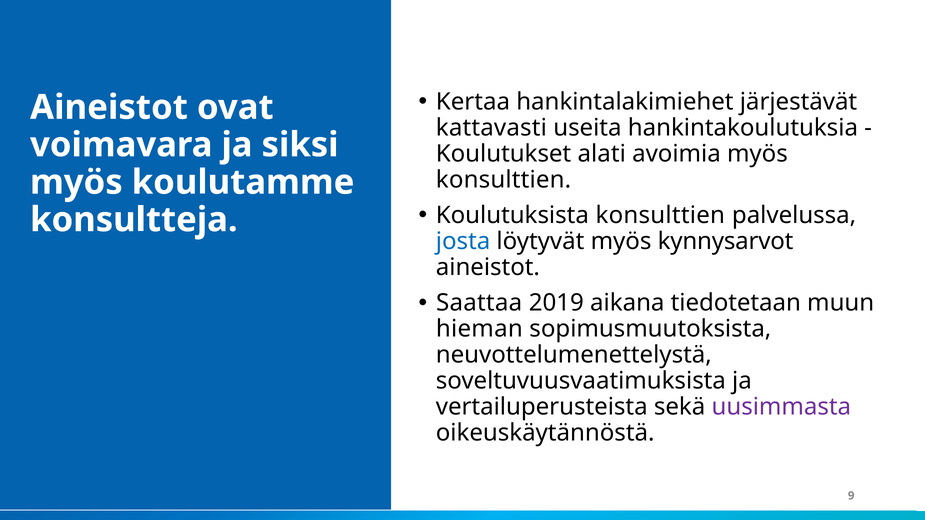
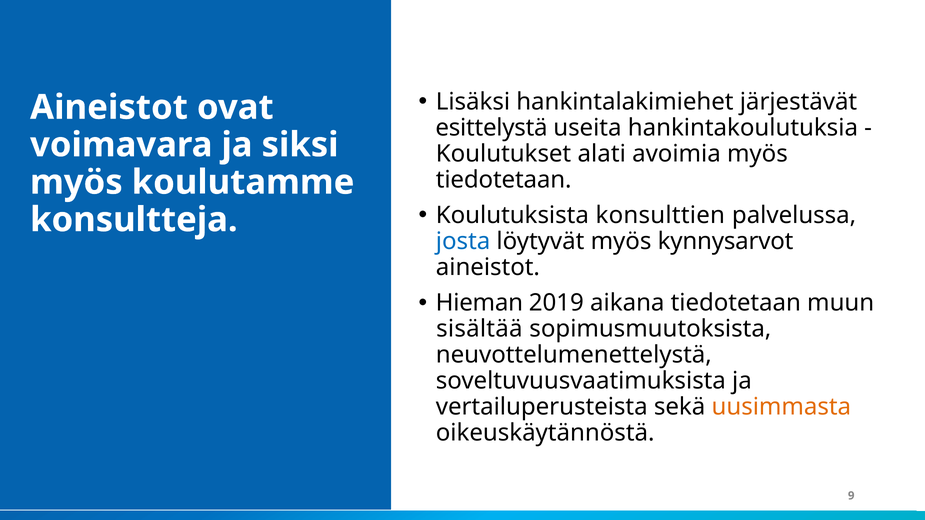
Kertaa: Kertaa -> Lisäksi
kattavasti: kattavasti -> esittelystä
konsulttien at (504, 180): konsulttien -> tiedotetaan
Saattaa: Saattaa -> Hieman
hieman: hieman -> sisältää
uusimmasta colour: purple -> orange
